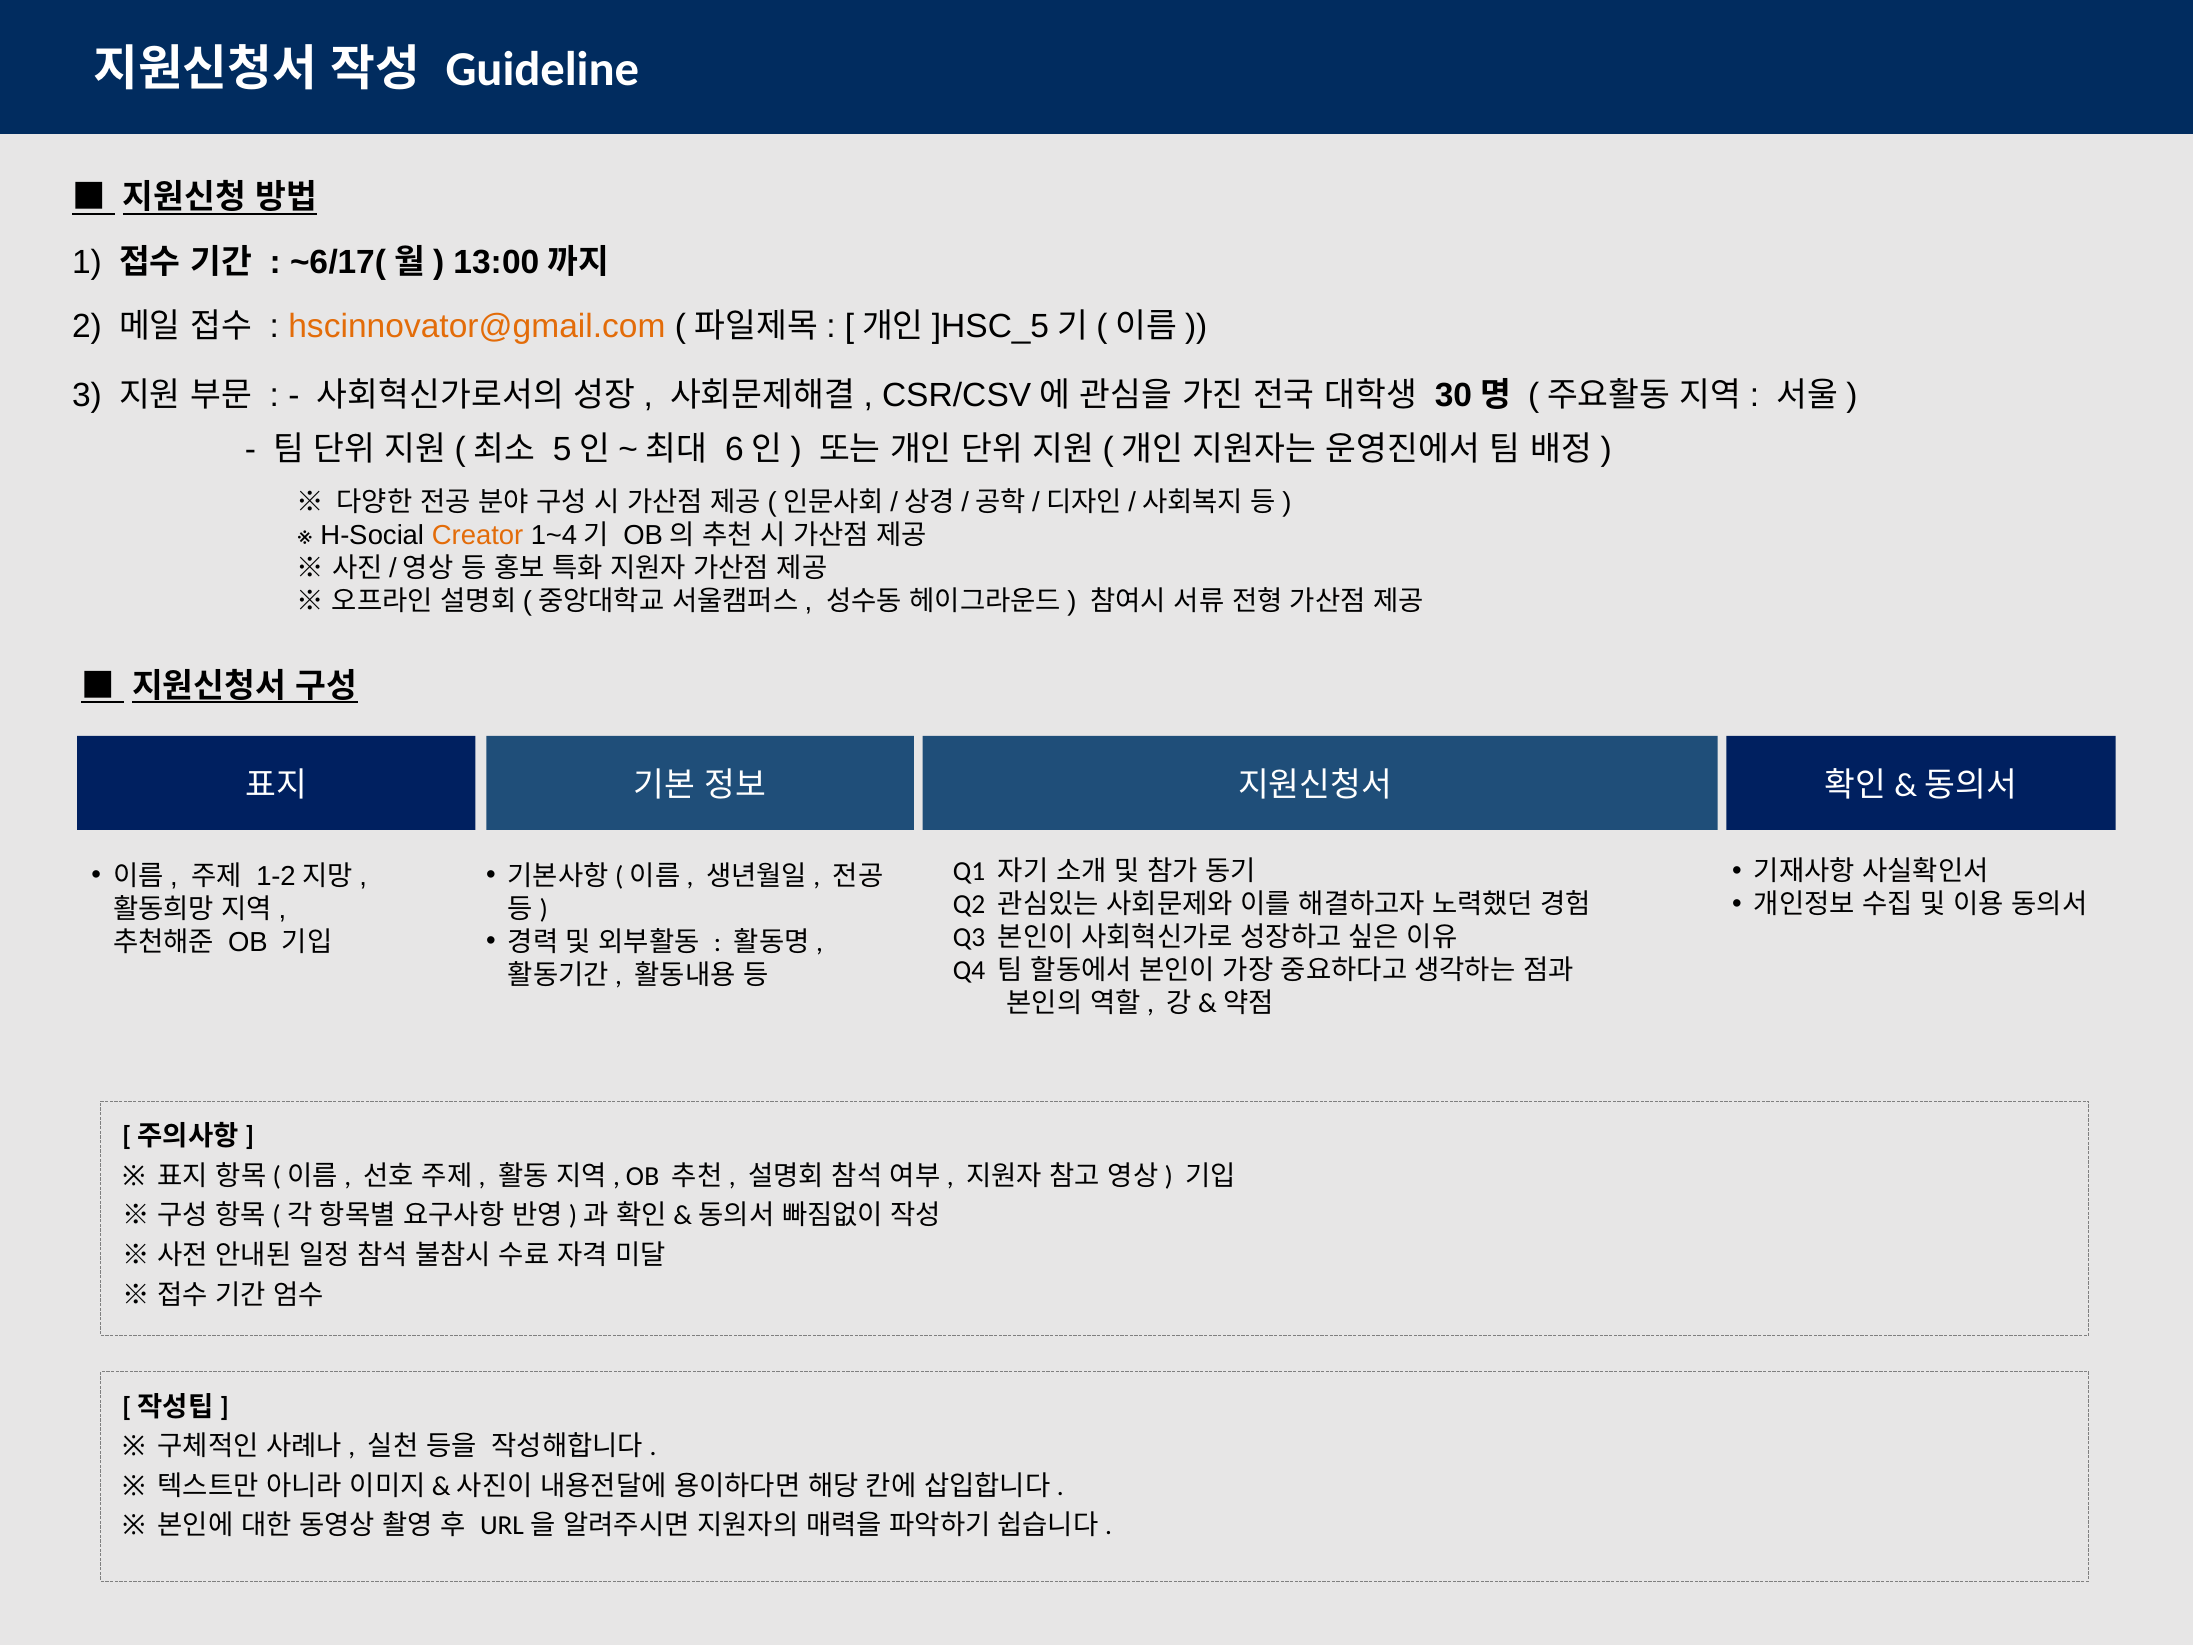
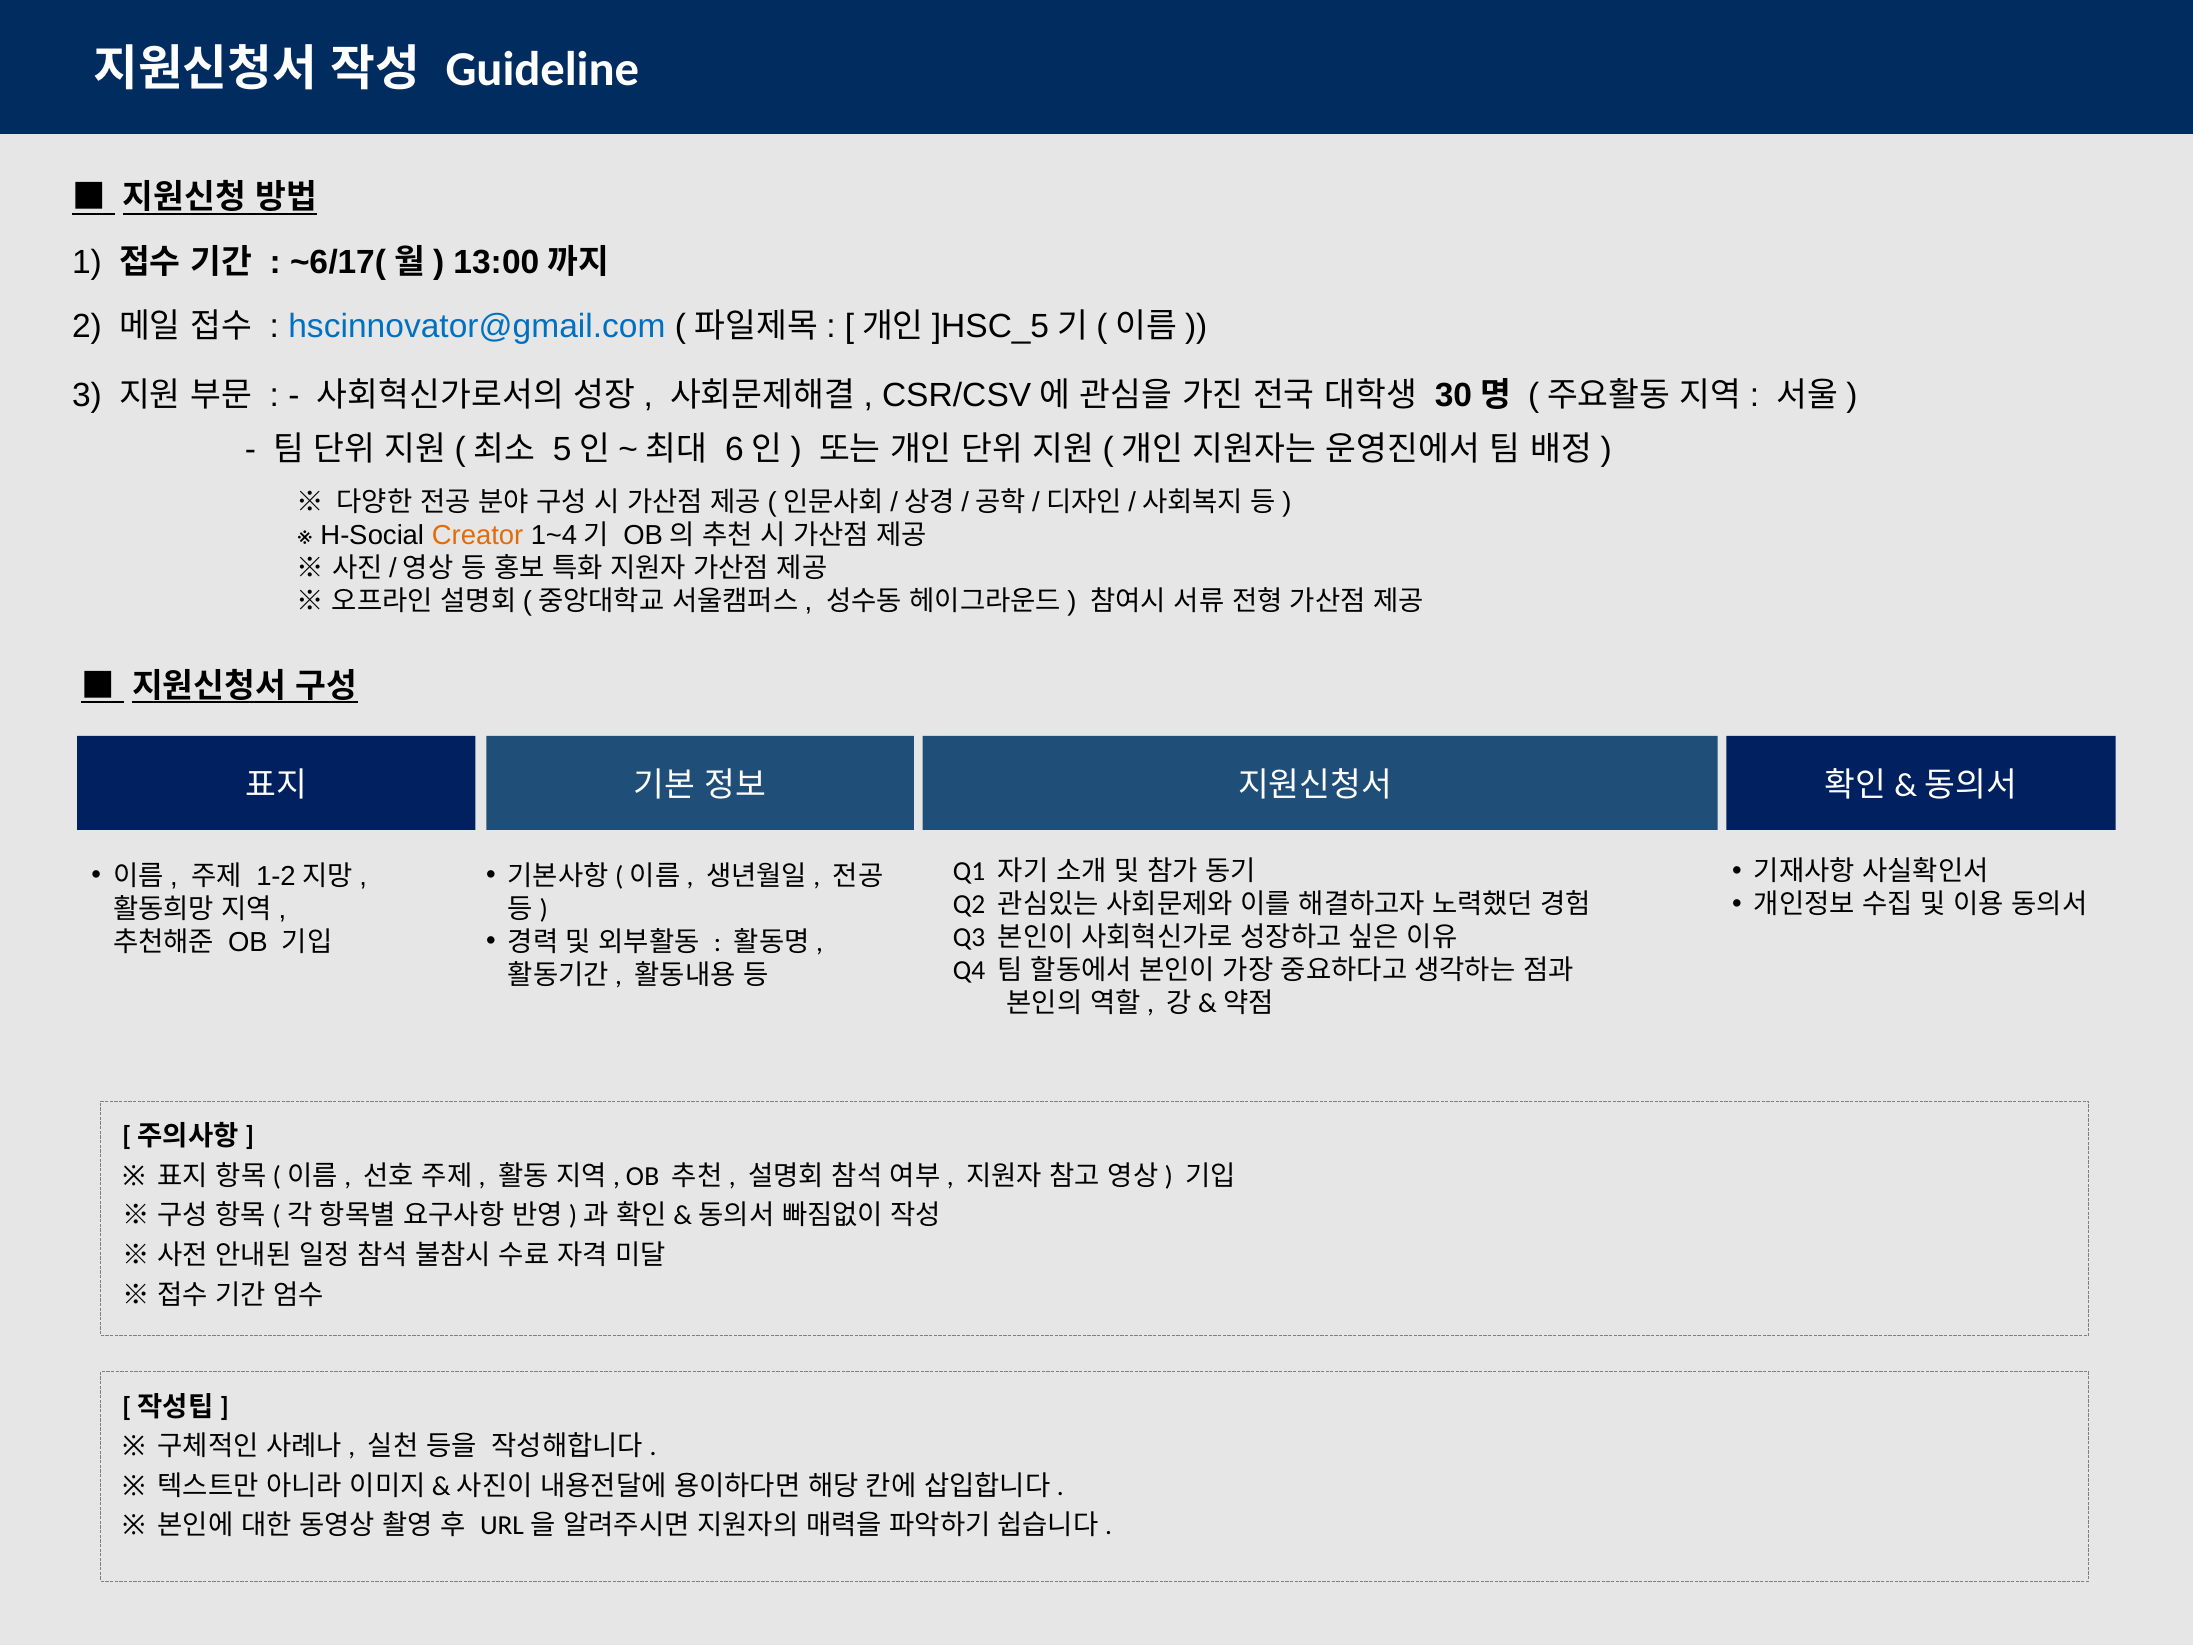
hscinnovator@gmail.com colour: orange -> blue
